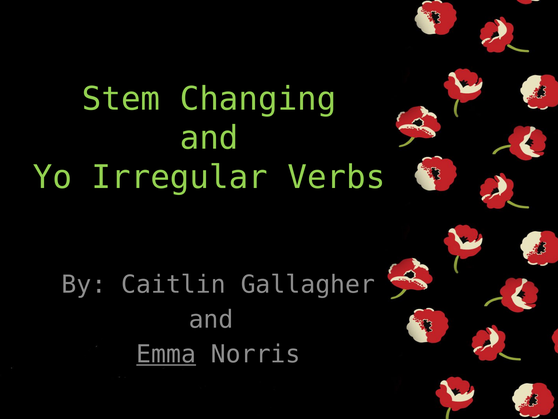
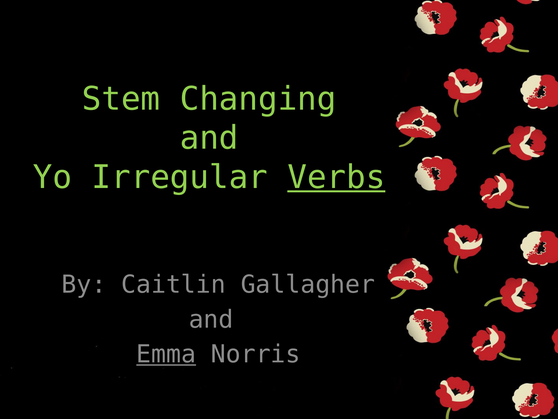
Verbs underline: none -> present
